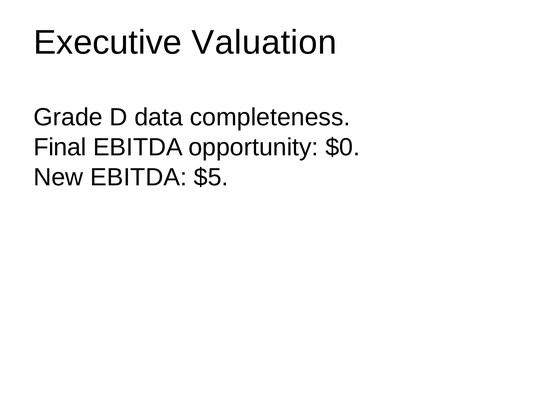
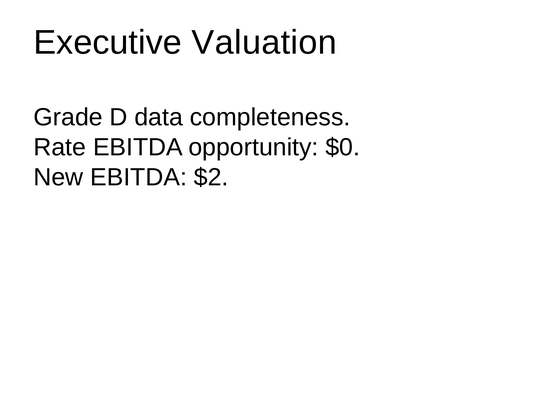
Final: Final -> Rate
$5: $5 -> $2
